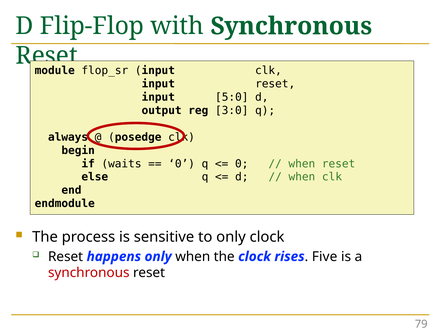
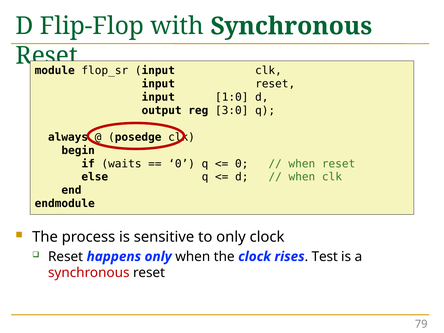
5:0: 5:0 -> 1:0
Five: Five -> Test
